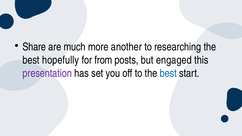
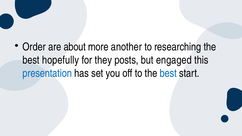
Share: Share -> Order
much: much -> about
from: from -> they
presentation colour: purple -> blue
